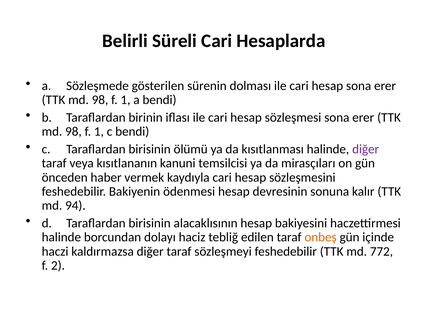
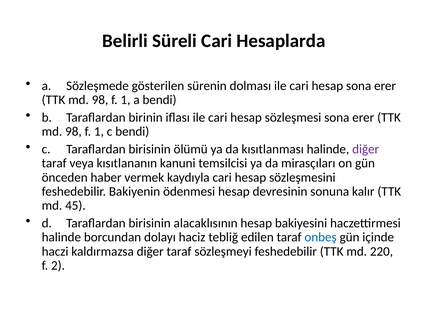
94: 94 -> 45
onbeş colour: orange -> blue
772: 772 -> 220
